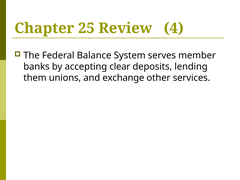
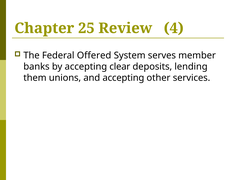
Balance: Balance -> Offered
and exchange: exchange -> accepting
